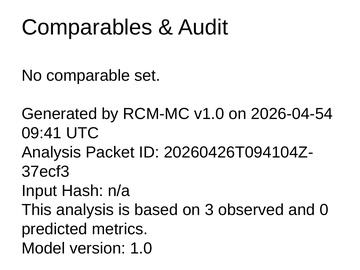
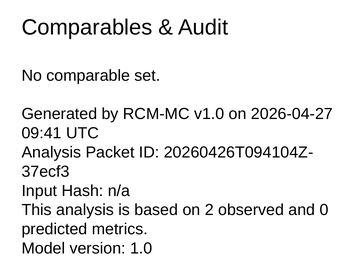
2026-04-54: 2026-04-54 -> 2026-04-27
3: 3 -> 2
